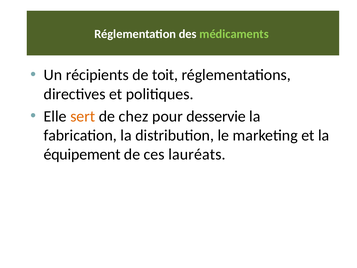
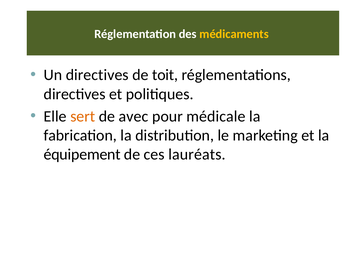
médicaments colour: light green -> yellow
Un récipients: récipients -> directives
chez: chez -> avec
desservie: desservie -> médicale
